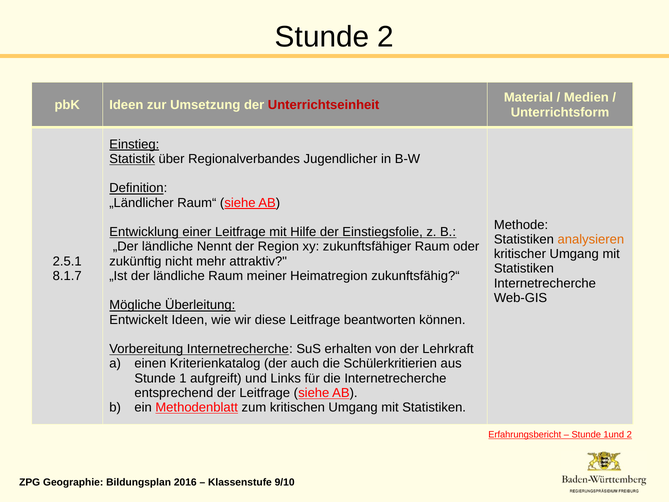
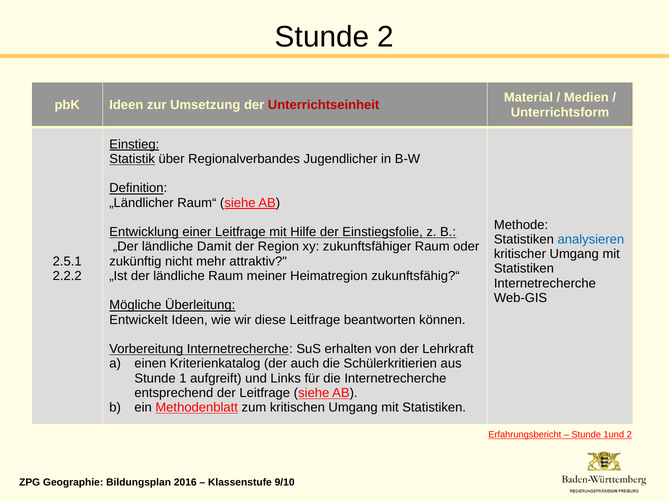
analysieren colour: orange -> blue
Nennt: Nennt -> Damit
8.1.7: 8.1.7 -> 2.2.2
